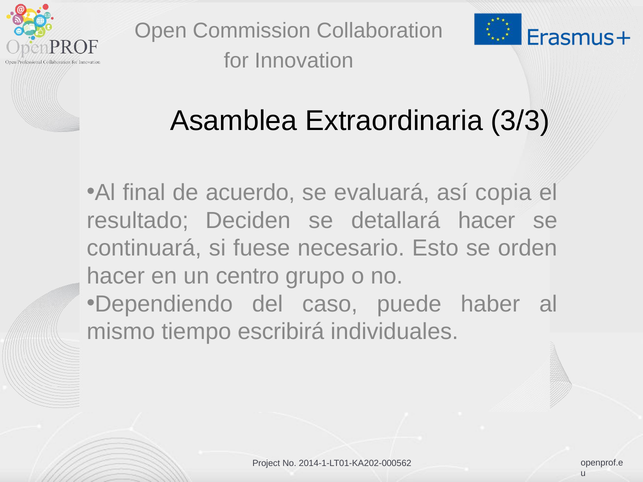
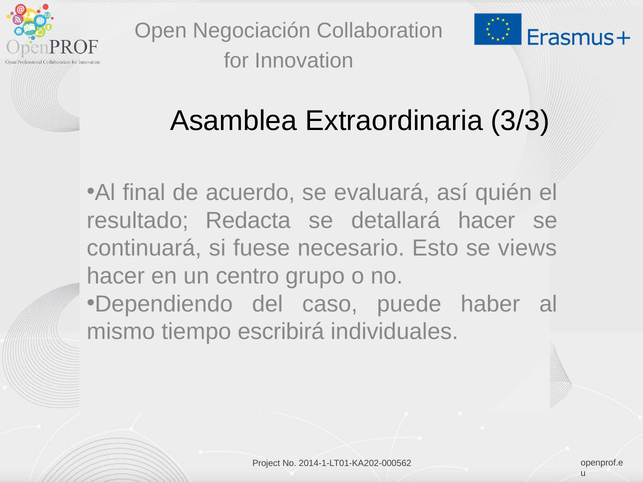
Commission: Commission -> Negociación
copia: copia -> quién
Deciden: Deciden -> Redacta
orden: orden -> views
